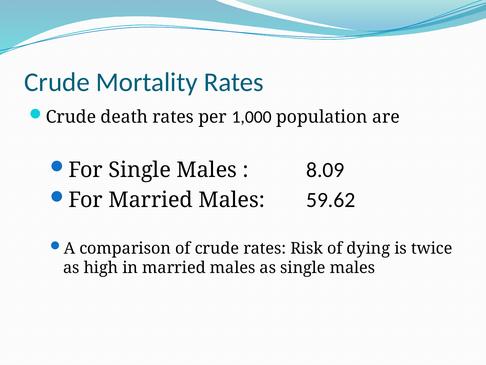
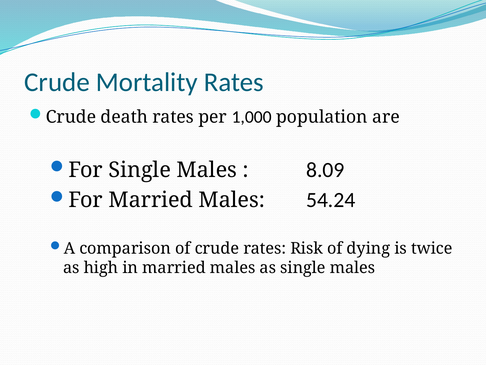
59.62: 59.62 -> 54.24
